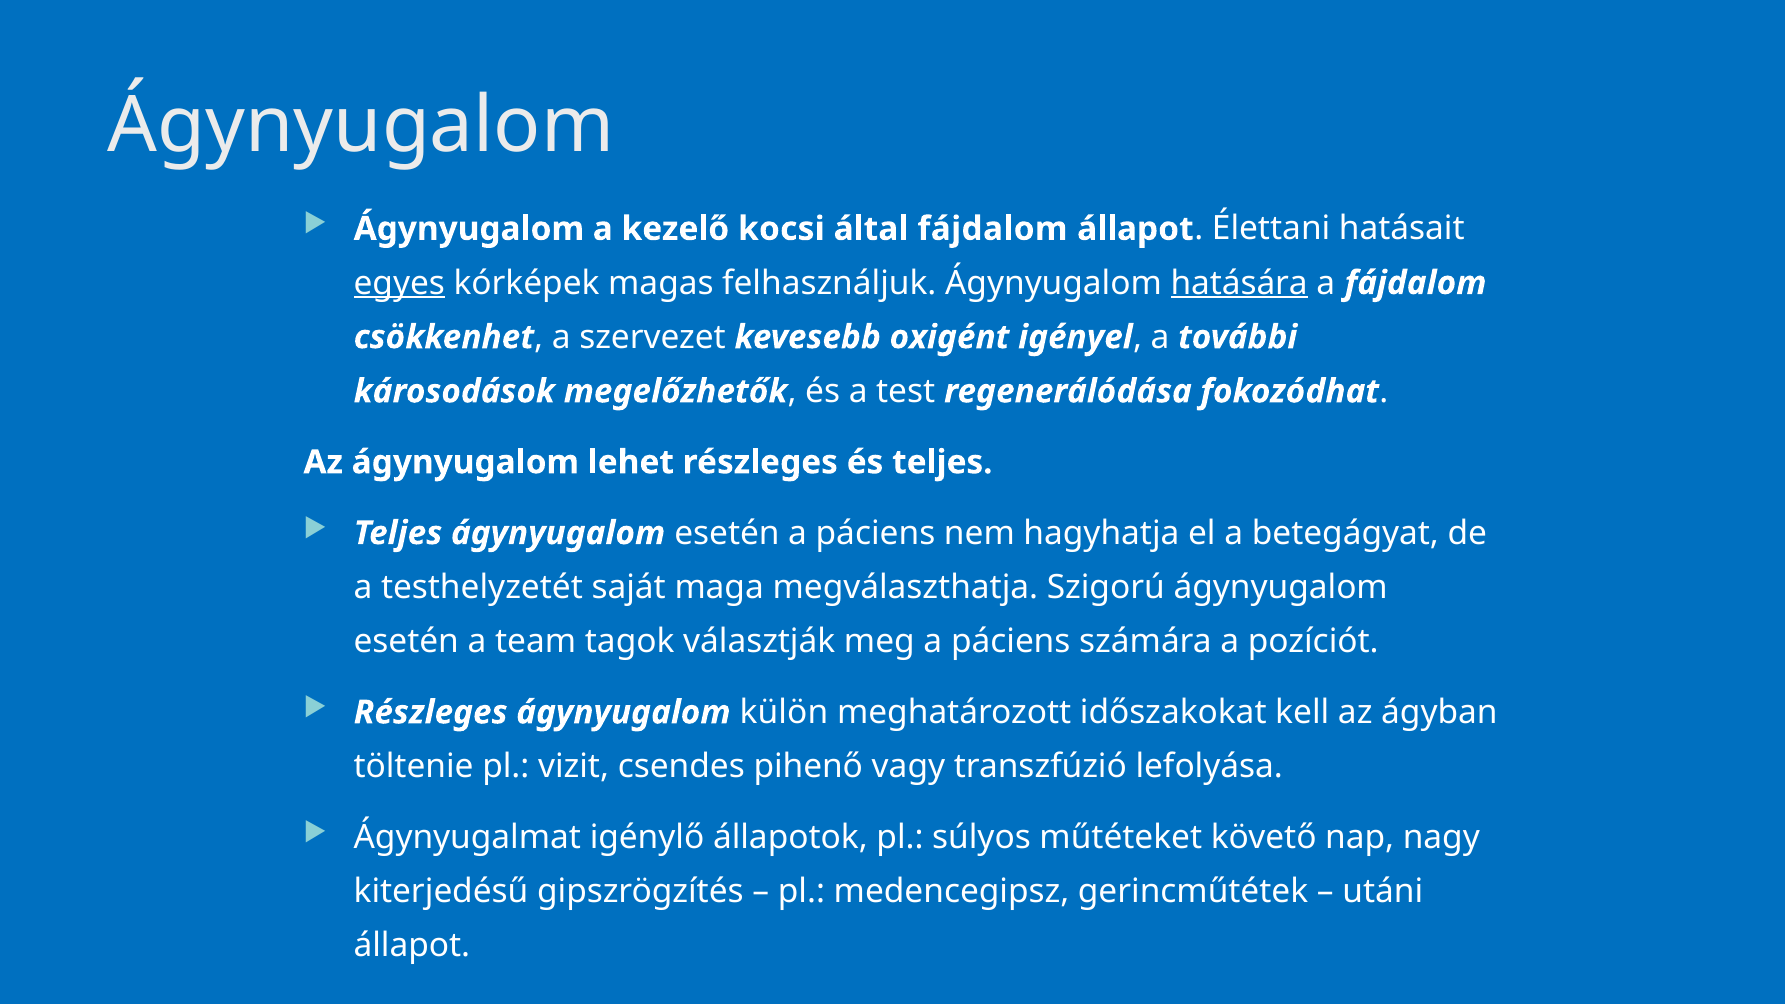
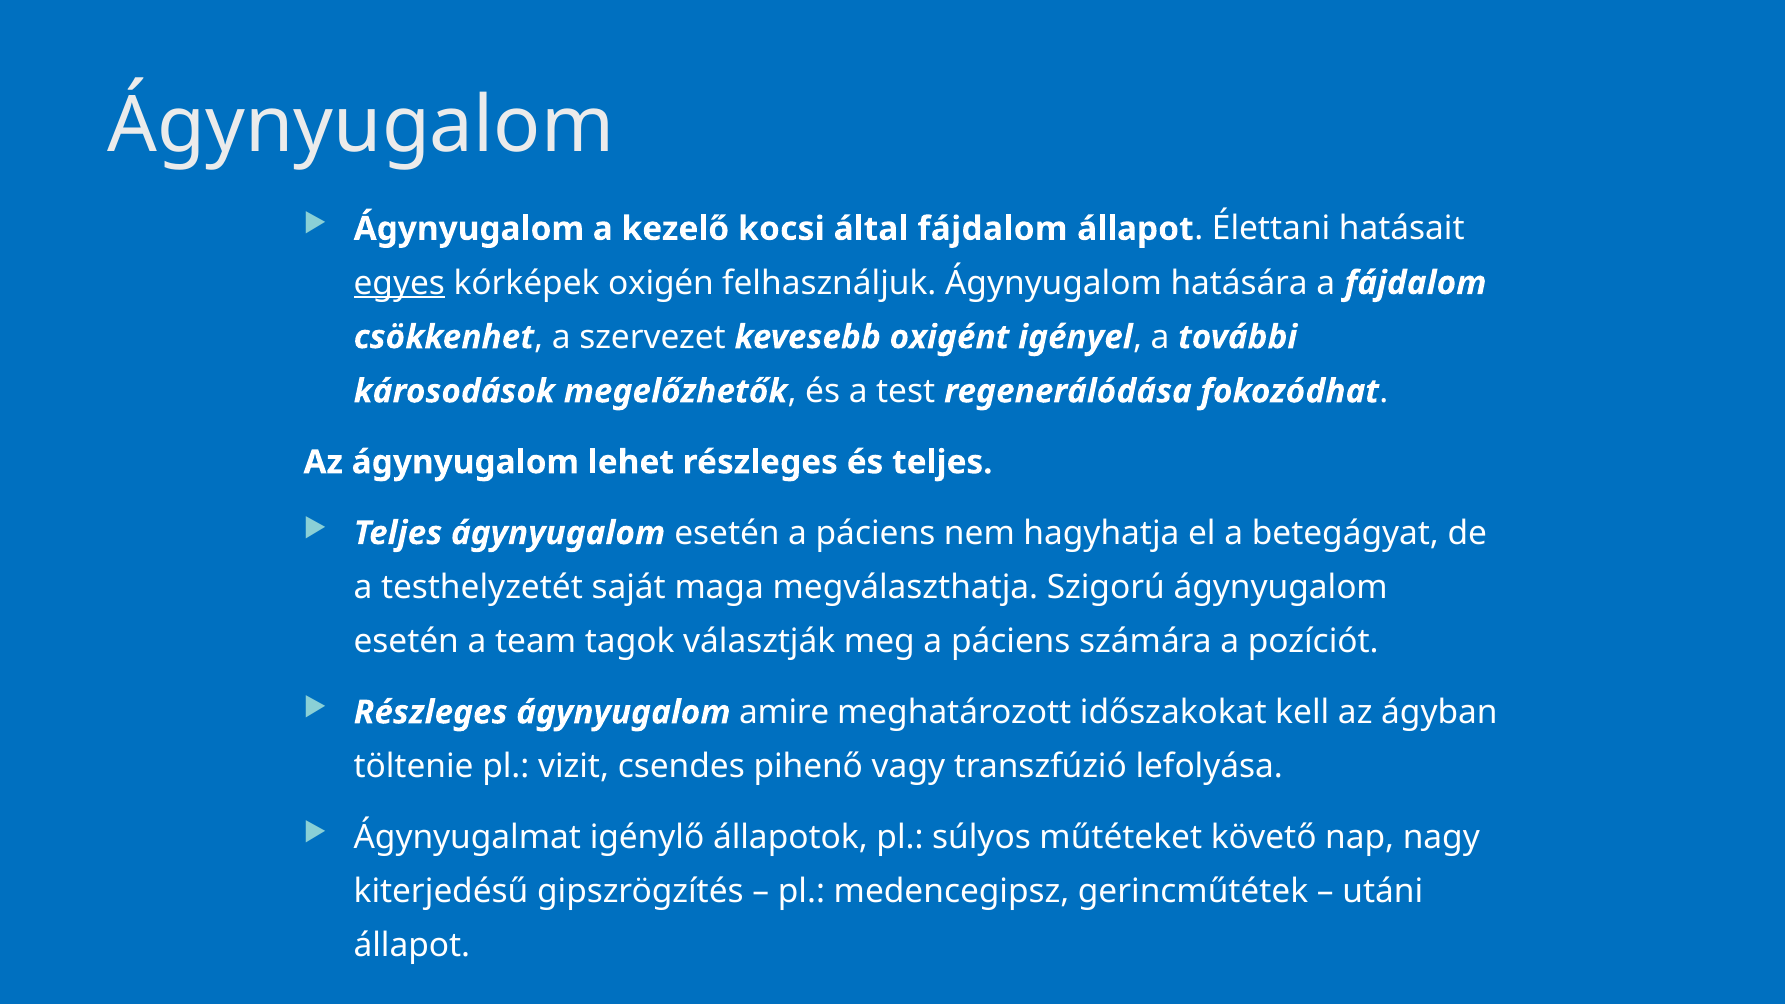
magas: magas -> oxigén
hatására underline: present -> none
külön: külön -> amire
